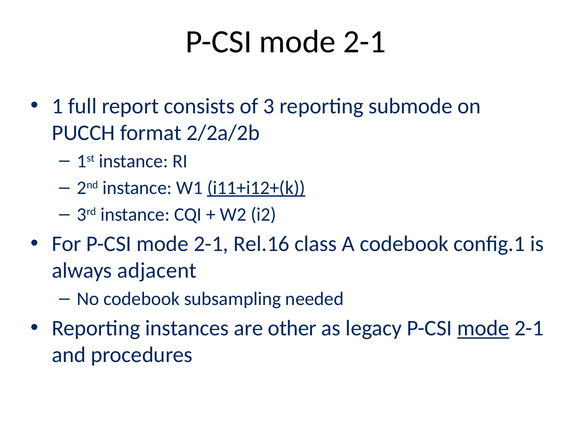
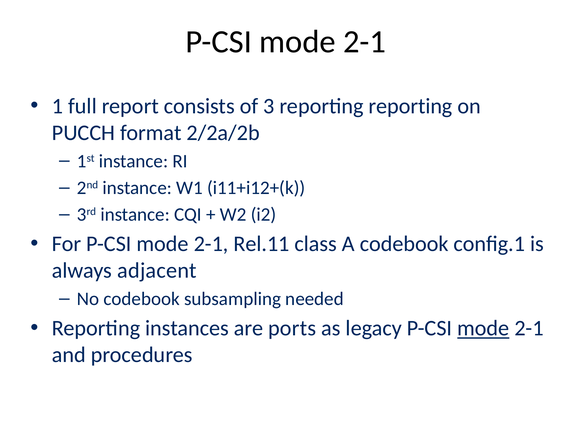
reporting submode: submode -> reporting
i11+i12+(k underline: present -> none
Rel.16: Rel.16 -> Rel.11
other: other -> ports
